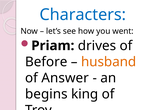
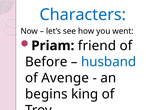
drives: drives -> friend
husband colour: orange -> blue
Answer: Answer -> Avenge
